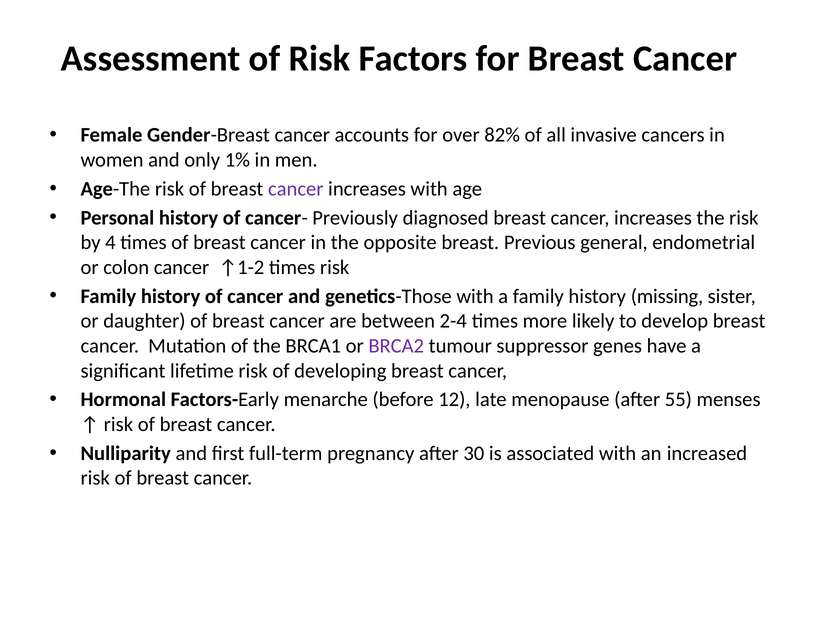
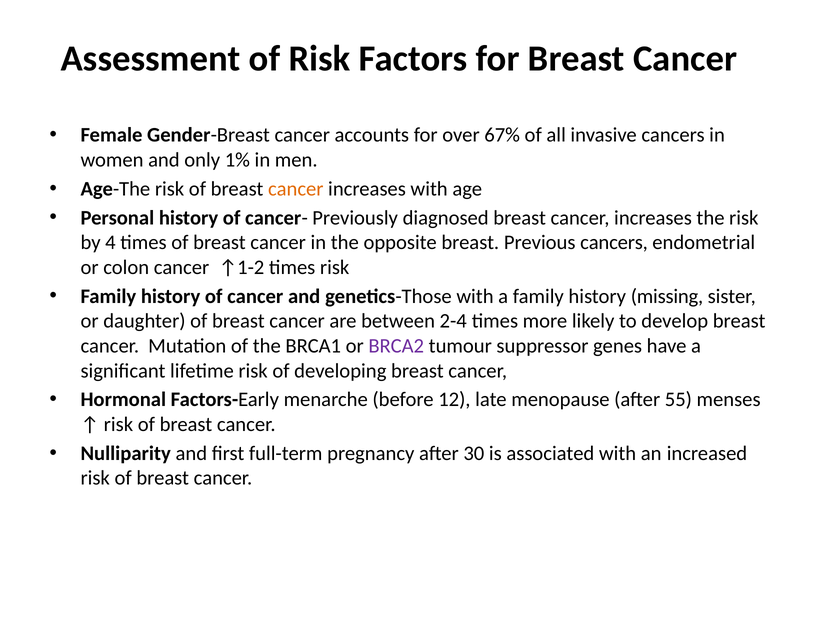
82%: 82% -> 67%
cancer at (296, 189) colour: purple -> orange
Previous general: general -> cancers
